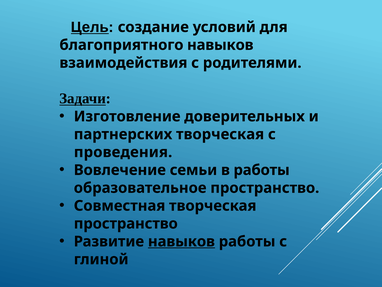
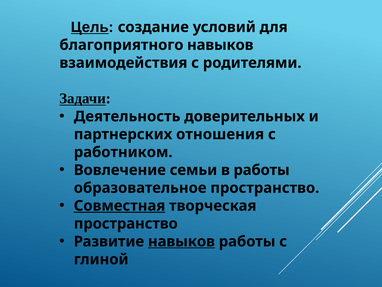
Изготовление: Изготовление -> Деятельность
партнерских творческая: творческая -> отношения
проведения: проведения -> работником
Совместная underline: none -> present
